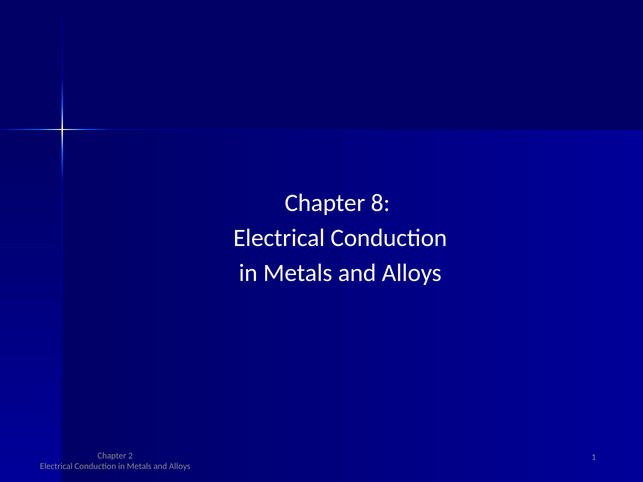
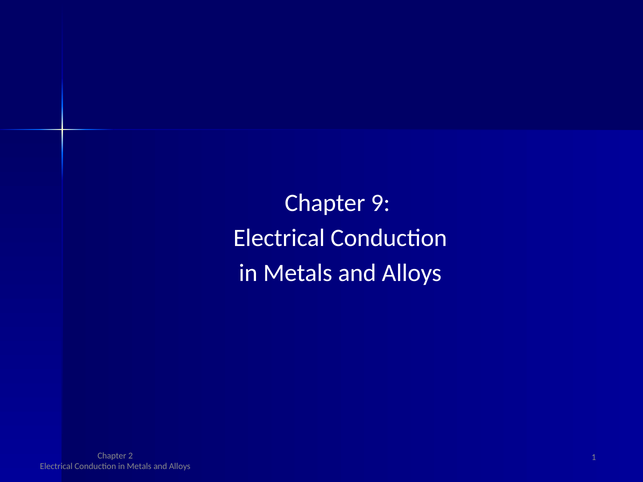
8: 8 -> 9
